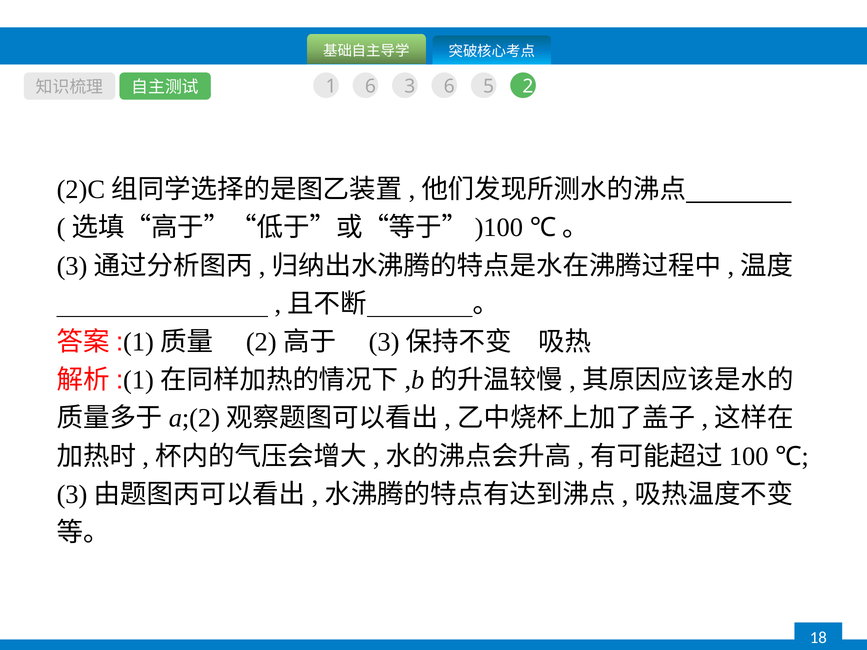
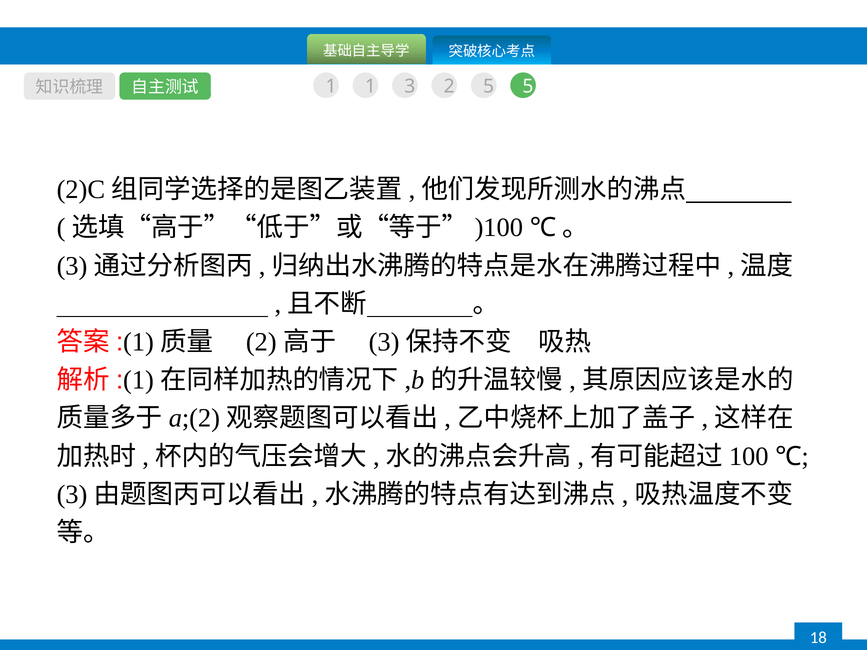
1 6: 6 -> 1
3 6: 6 -> 2
5 2: 2 -> 5
